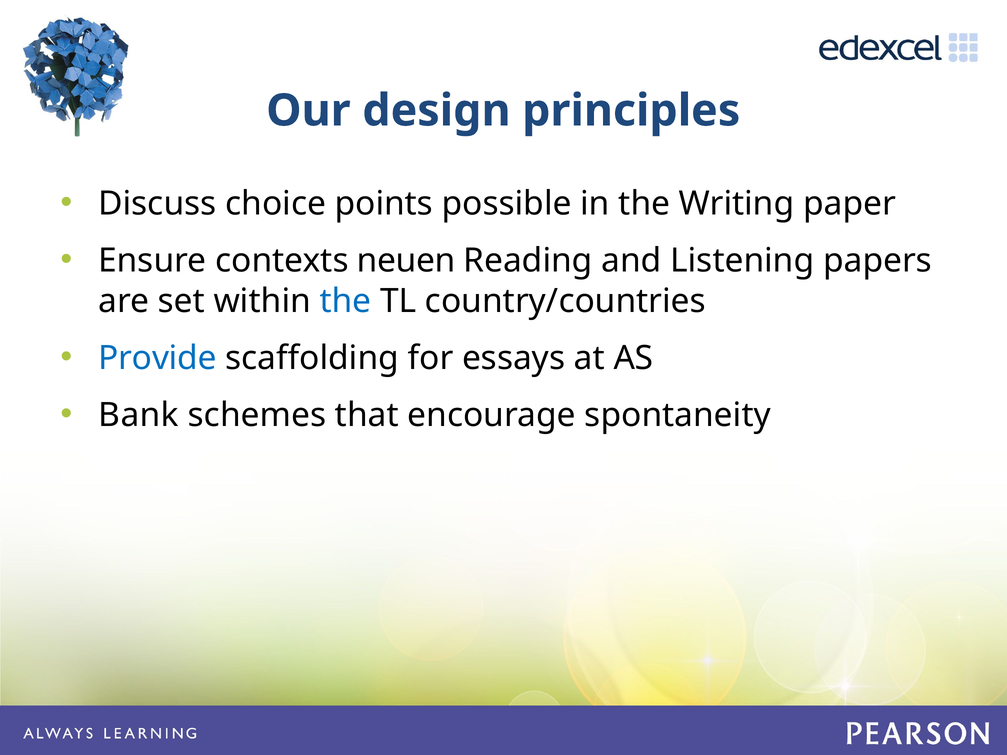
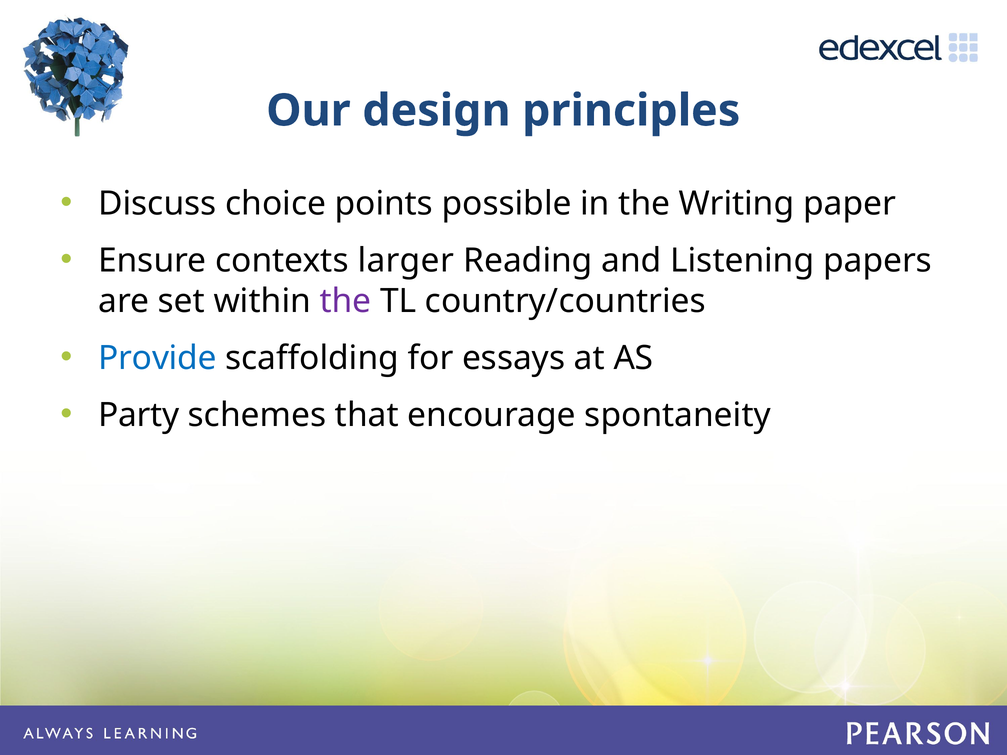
neuen: neuen -> larger
the at (346, 301) colour: blue -> purple
Bank: Bank -> Party
